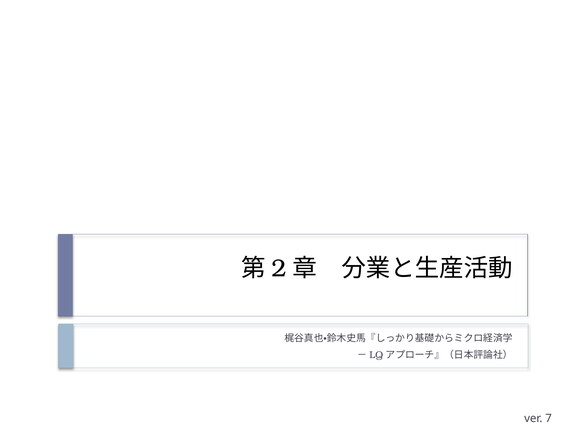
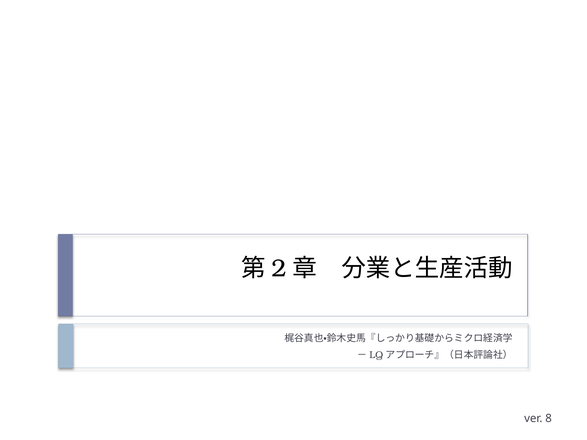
7: 7 -> 8
